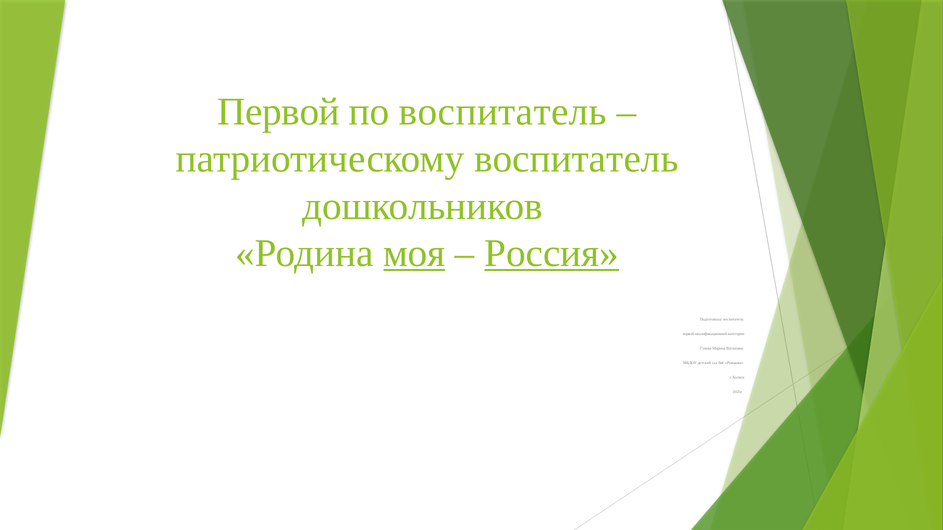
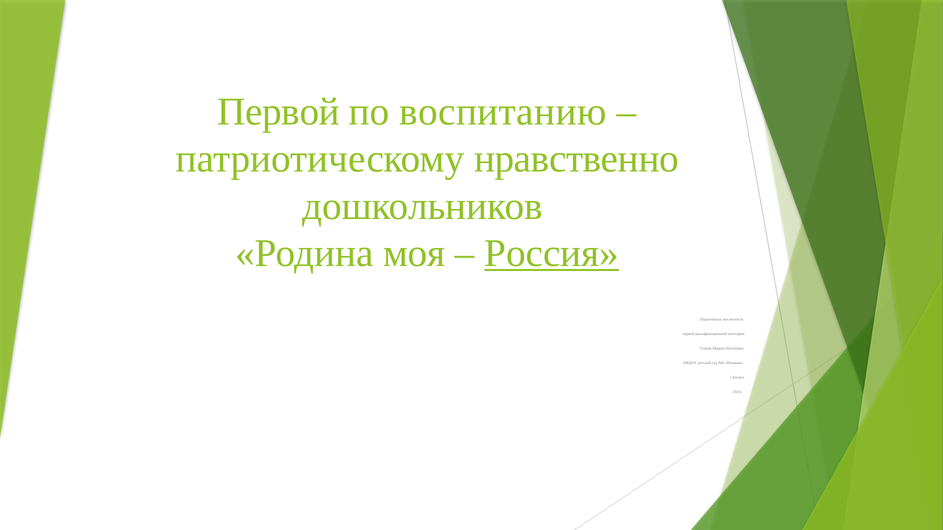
по воспитатель: воспитатель -> воспитанию
патриотическому воспитатель: воспитатель -> нравственно
моя underline: present -> none
